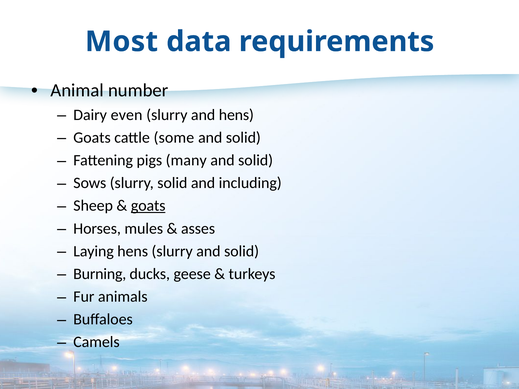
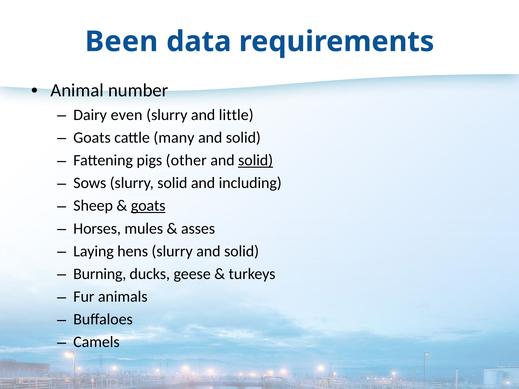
Most: Most -> Been
and hens: hens -> little
some: some -> many
many: many -> other
solid at (256, 160) underline: none -> present
